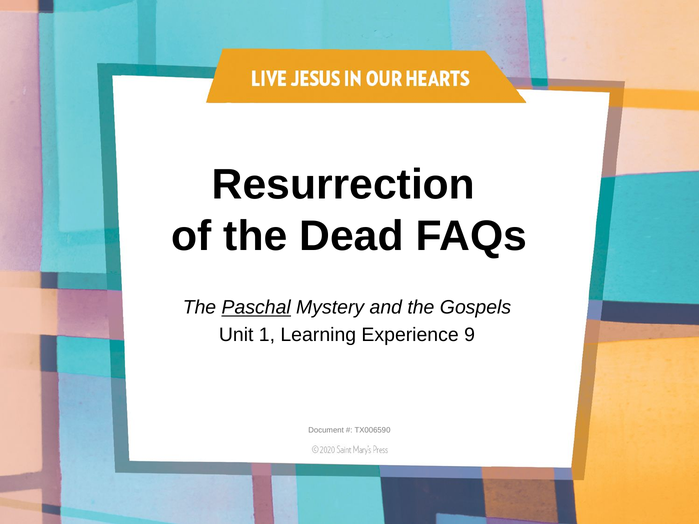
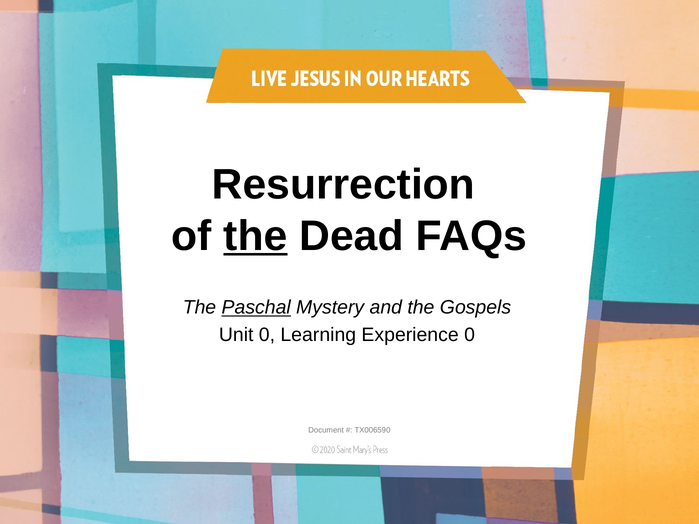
the at (255, 236) underline: none -> present
Unit 1: 1 -> 0
Experience 9: 9 -> 0
